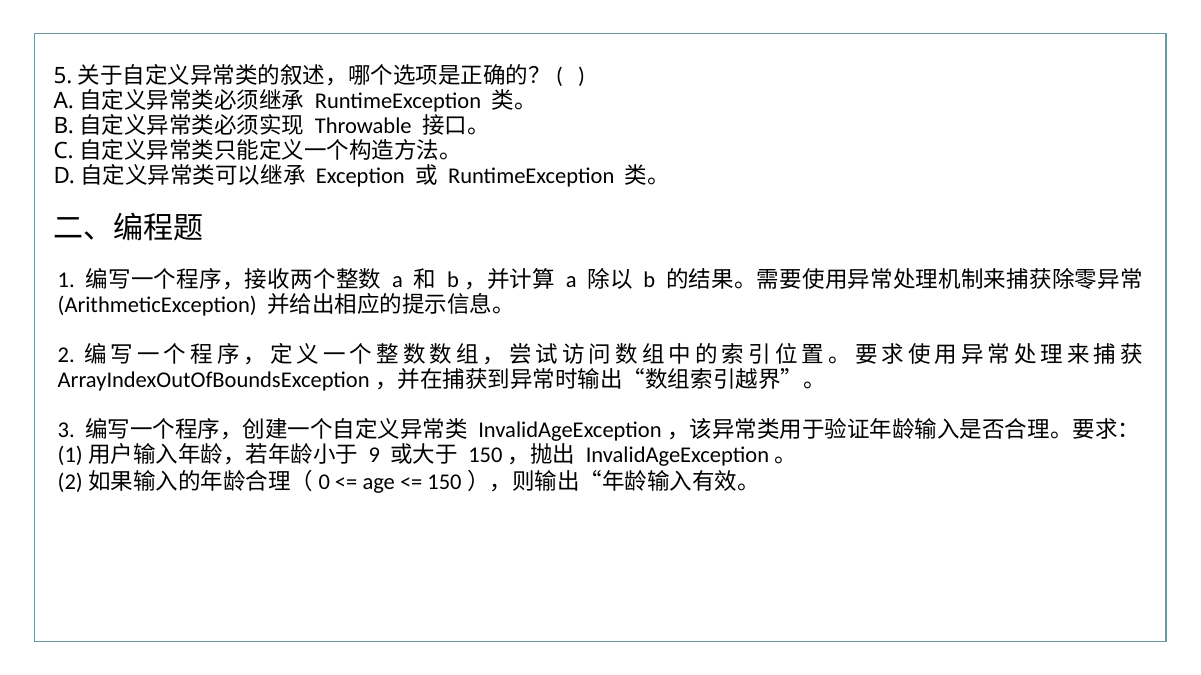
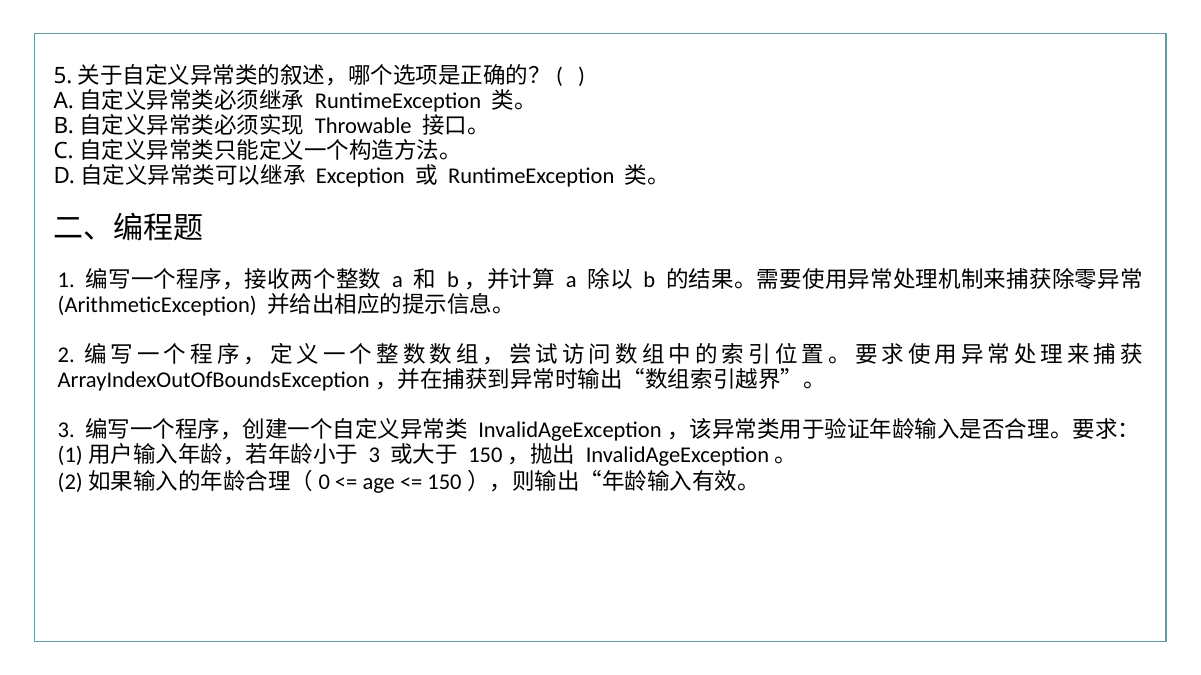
9 at (374, 456): 9 -> 3
